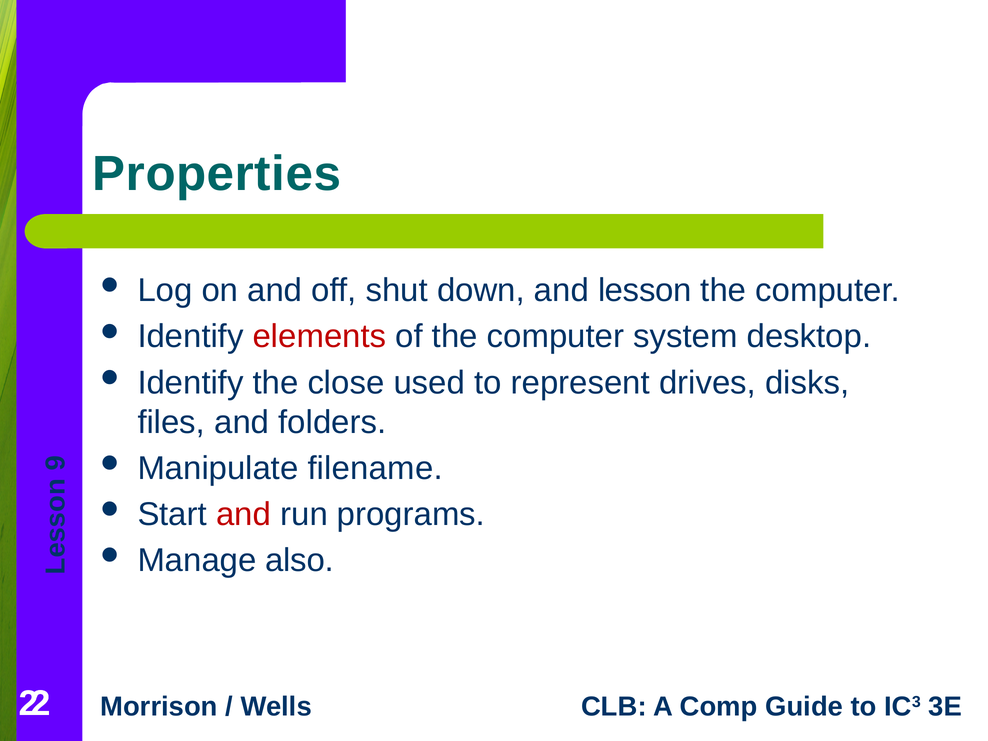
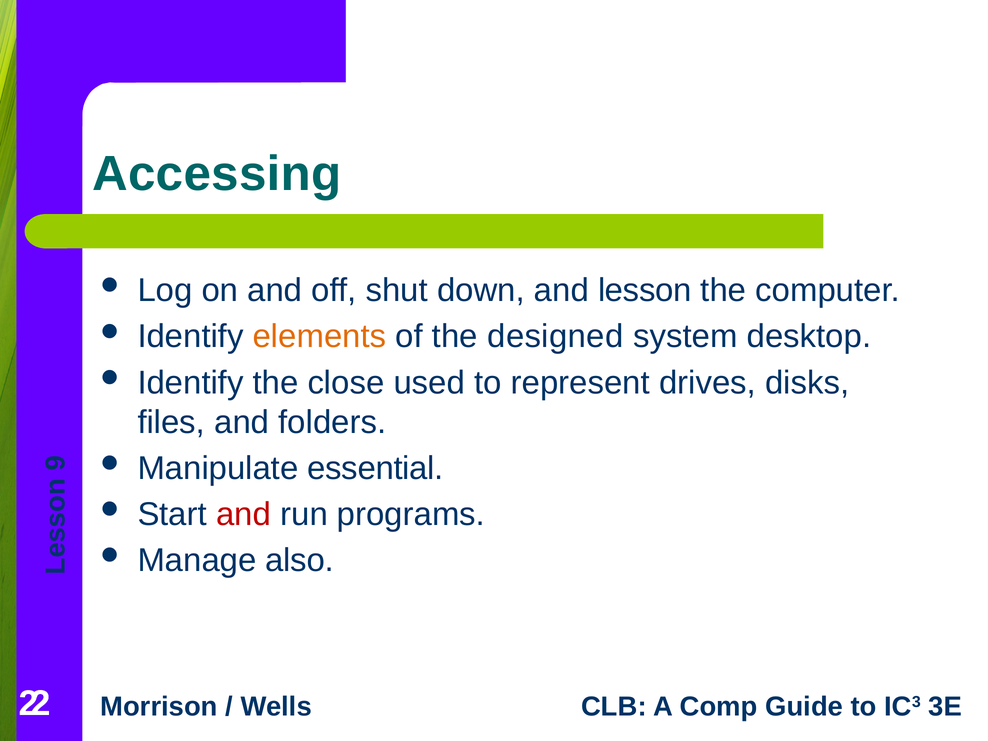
Properties: Properties -> Accessing
elements colour: red -> orange
of the computer: computer -> designed
filename: filename -> essential
